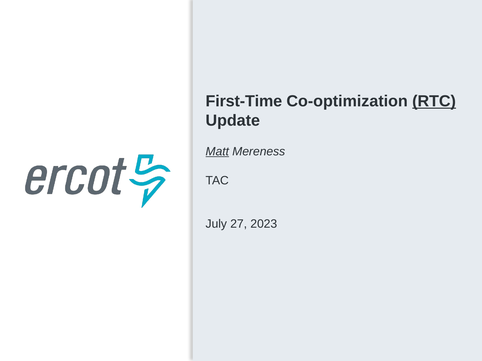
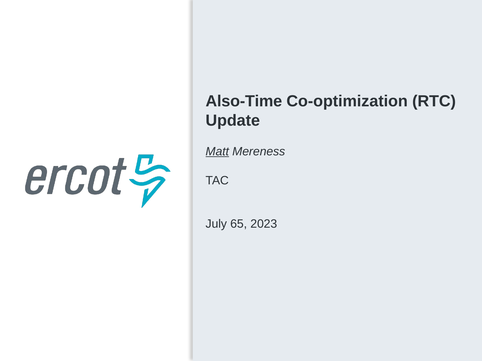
First-Time: First-Time -> Also-Time
RTC underline: present -> none
27: 27 -> 65
